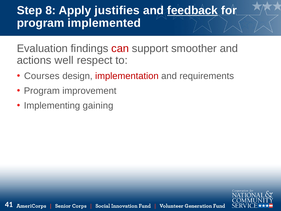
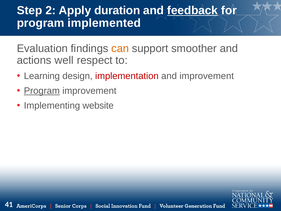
8: 8 -> 2
justifies: justifies -> duration
can colour: red -> orange
Courses: Courses -> Learning
and requirements: requirements -> improvement
Program at (42, 91) underline: none -> present
gaining: gaining -> website
